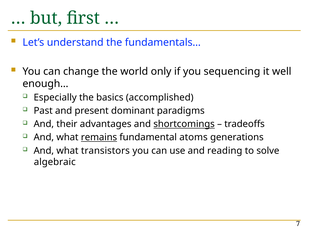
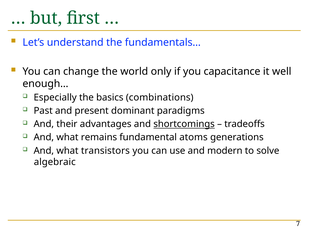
sequencing: sequencing -> capacitance
accomplished: accomplished -> combinations
remains underline: present -> none
reading: reading -> modern
